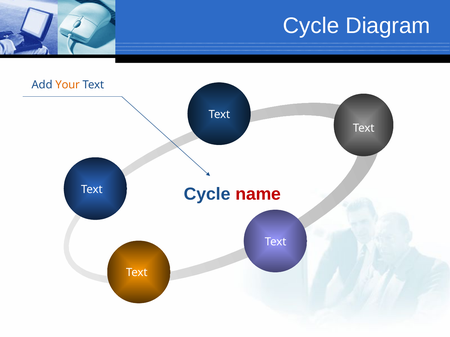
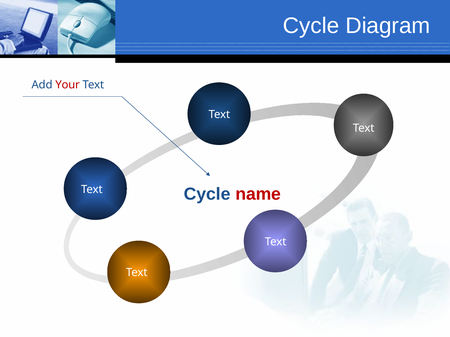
Your colour: orange -> red
